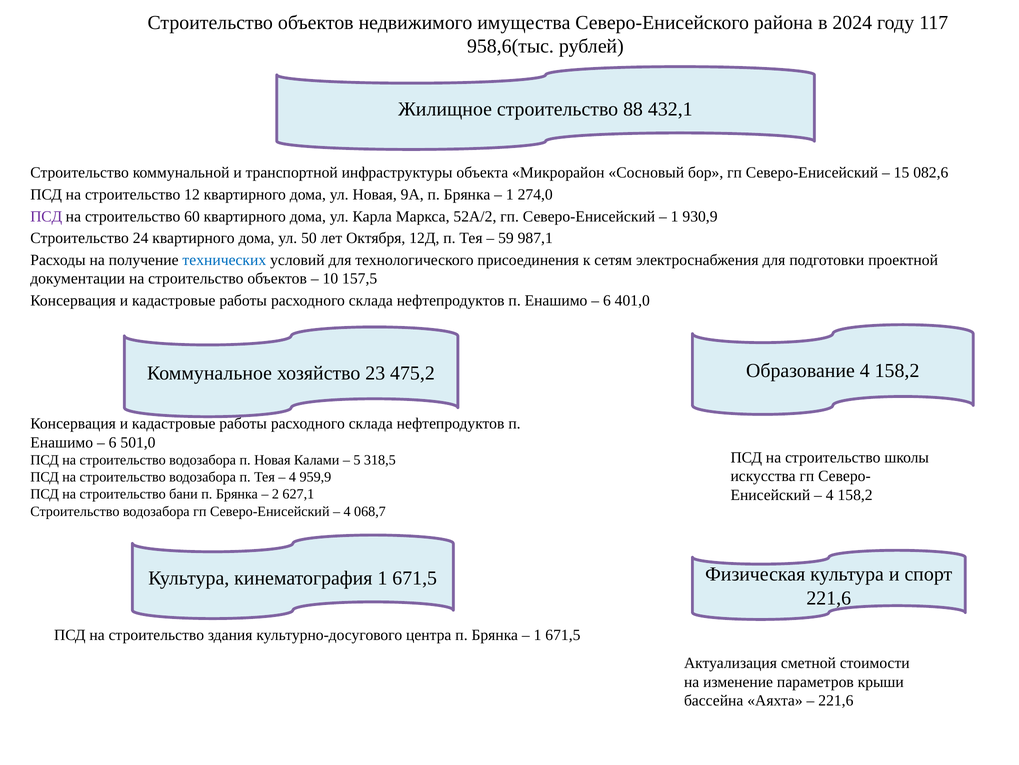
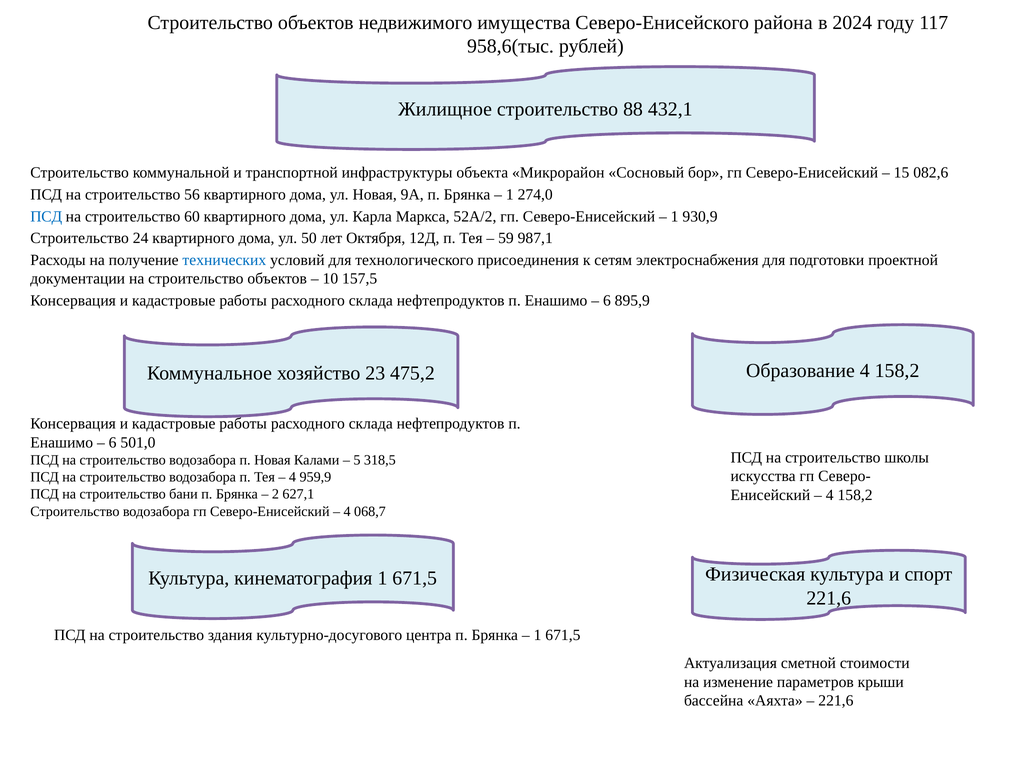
12: 12 -> 56
ПСД at (46, 216) colour: purple -> blue
401,0: 401,0 -> 895,9
